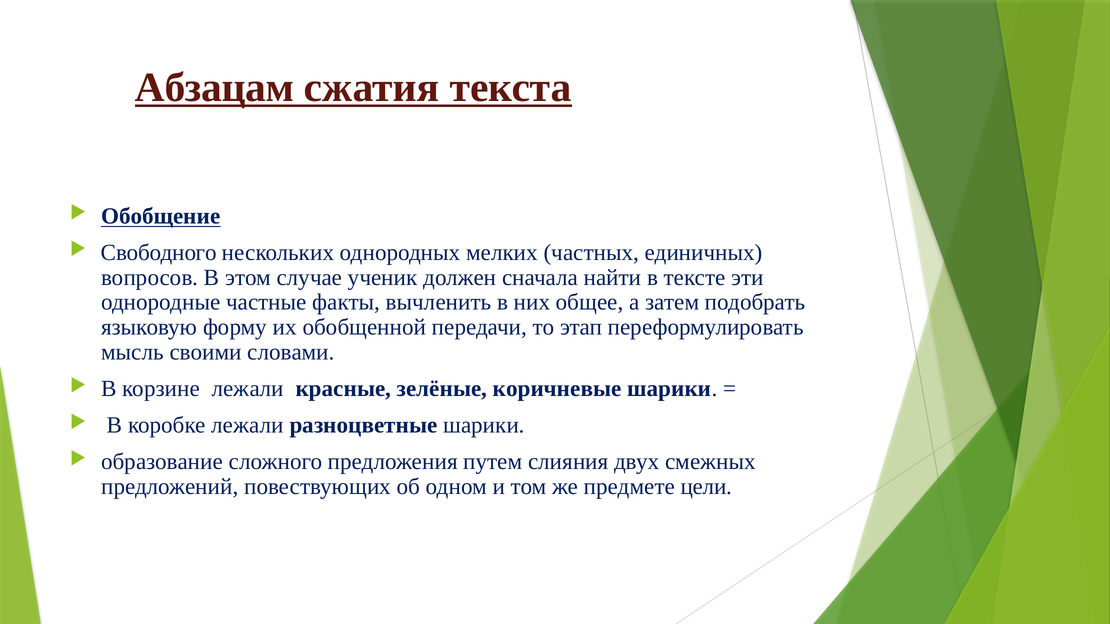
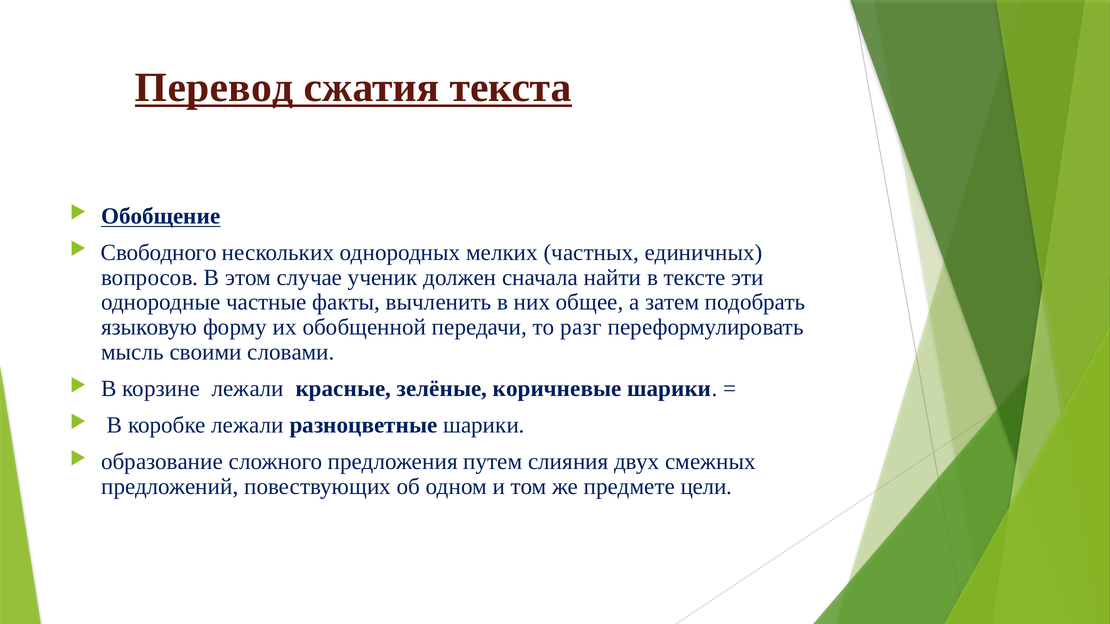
Абзацам: Абзацам -> Перевод
этап: этап -> разг
